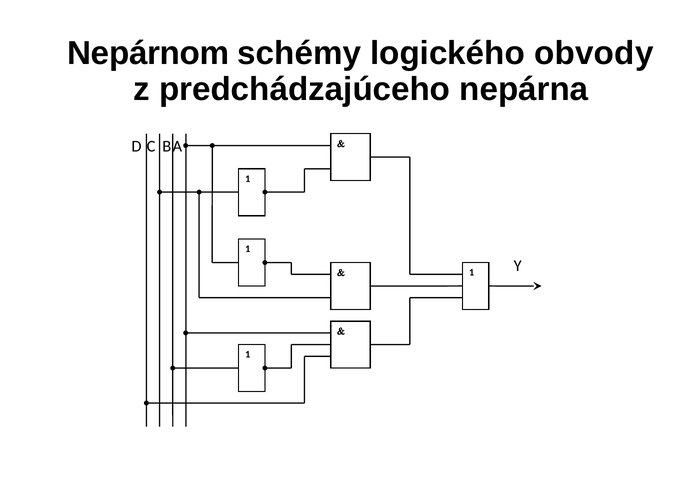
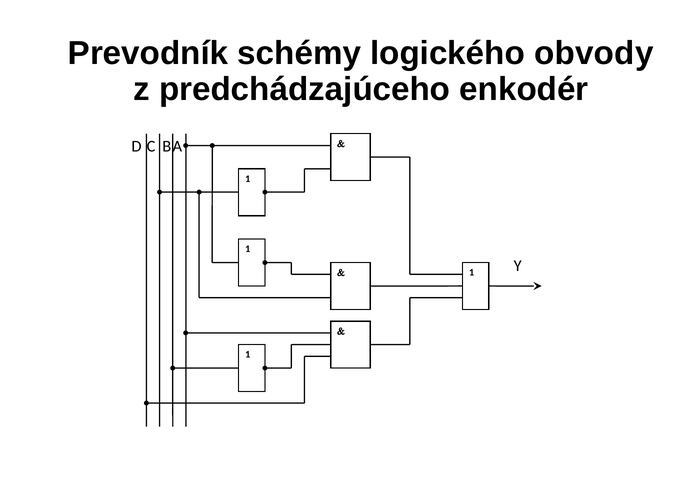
Nepárnom: Nepárnom -> Prevodník
nepárna: nepárna -> enkodér
